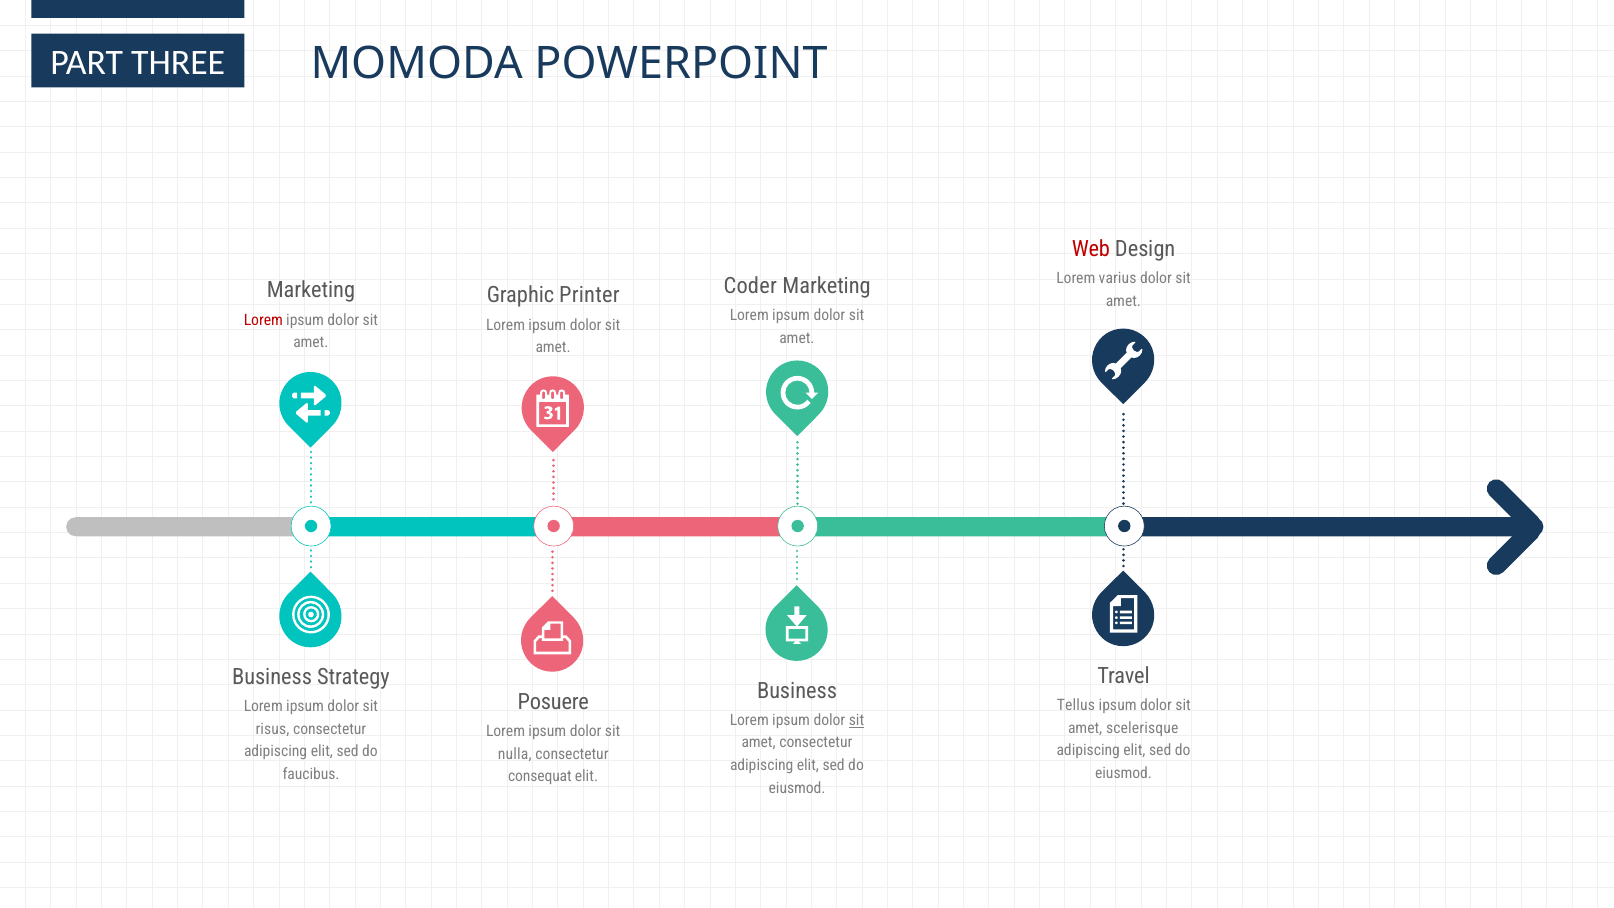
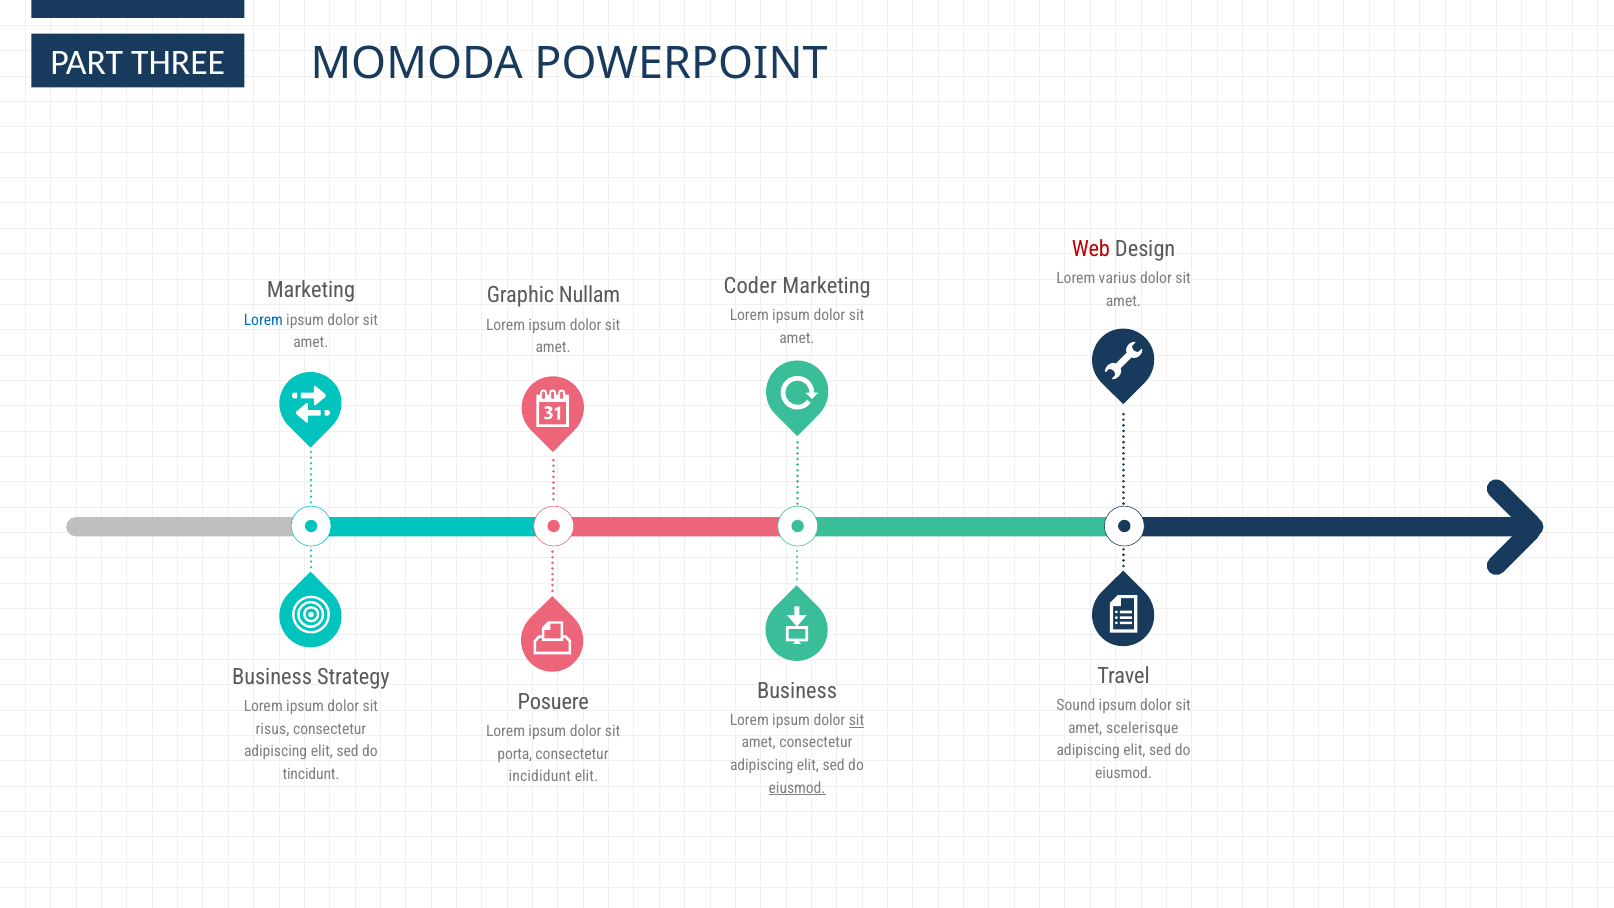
Printer: Printer -> Nullam
Lorem at (263, 320) colour: red -> blue
Tellus: Tellus -> Sound
nulla: nulla -> porta
faucibus: faucibus -> tincidunt
consequat: consequat -> incididunt
eiusmod at (797, 788) underline: none -> present
